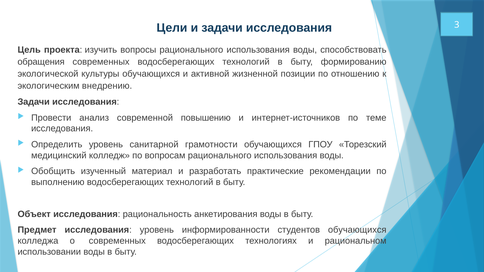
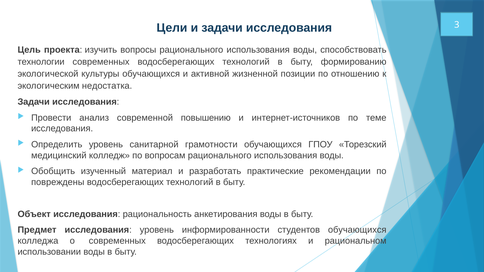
обращения: обращения -> технологии
внедрению: внедрению -> недостатка
выполнению: выполнению -> повреждены
